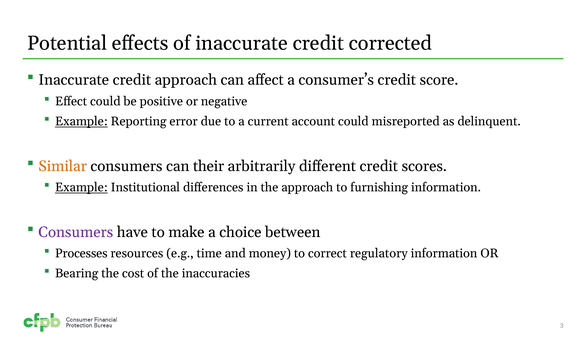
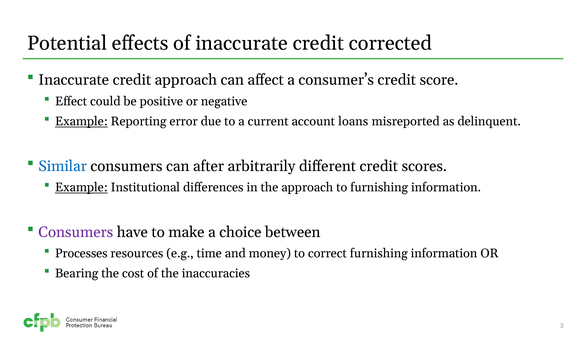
account could: could -> loans
Similar colour: orange -> blue
their: their -> after
correct regulatory: regulatory -> furnishing
